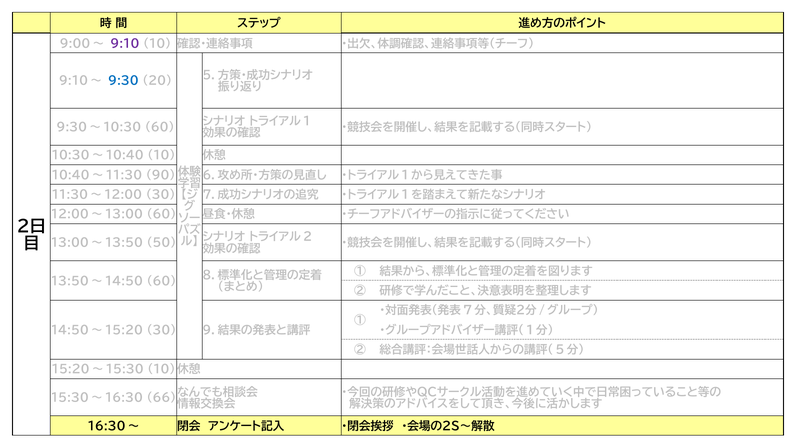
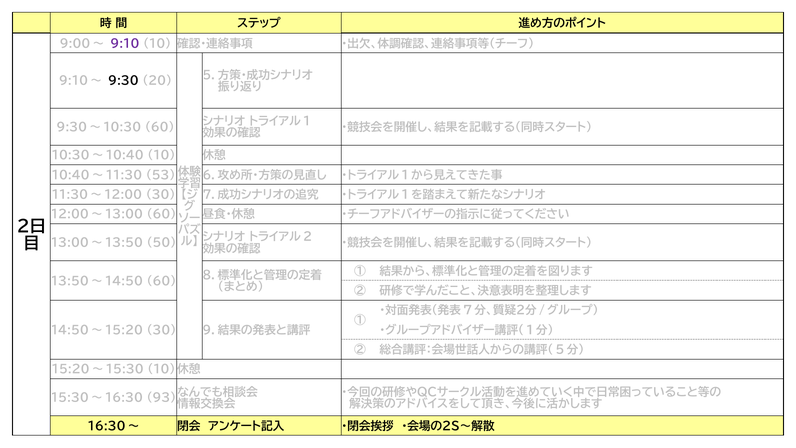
9:30 colour: blue -> black
90: 90 -> 53
66: 66 -> 93
